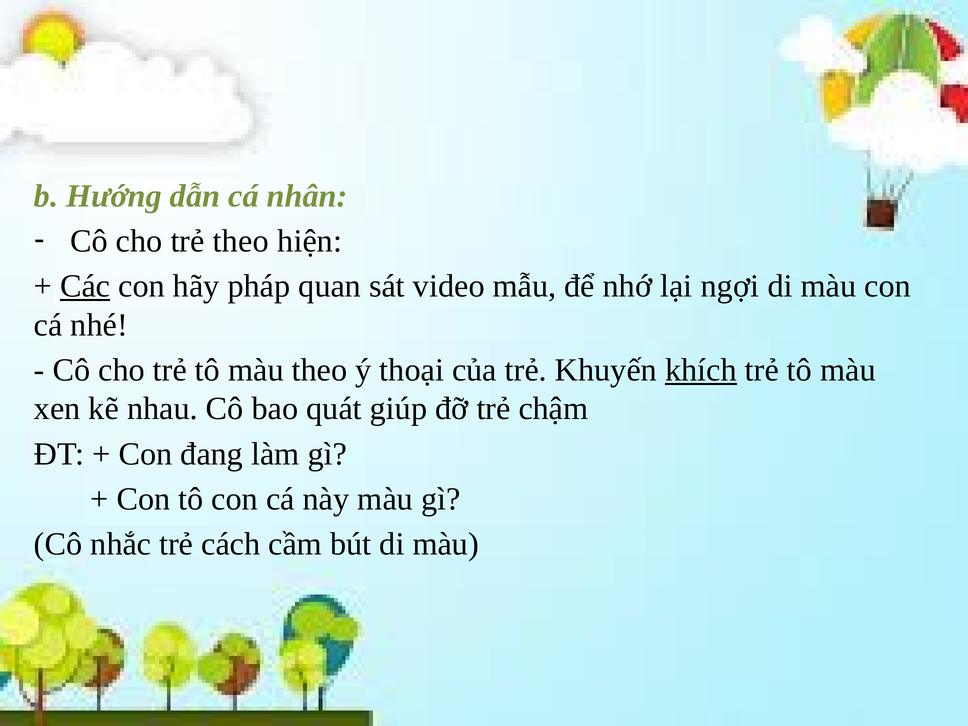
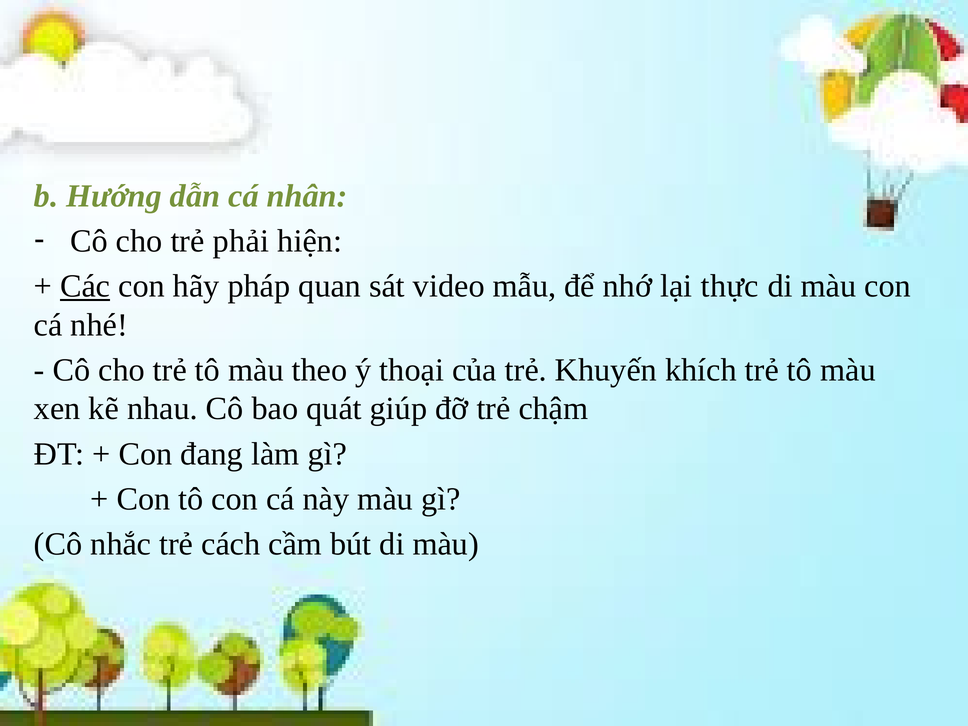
trẻ theo: theo -> phải
ngợi: ngợi -> thực
khích underline: present -> none
